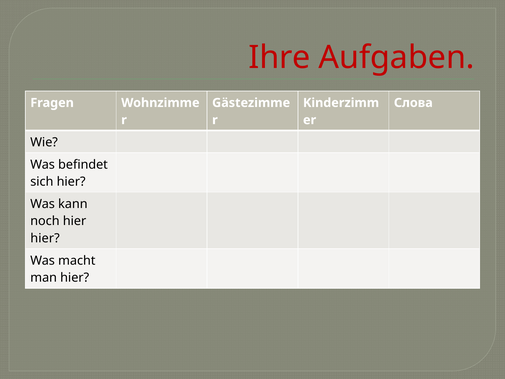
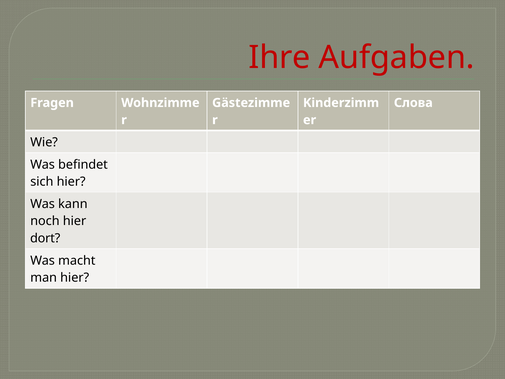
hier at (45, 238): hier -> dort
